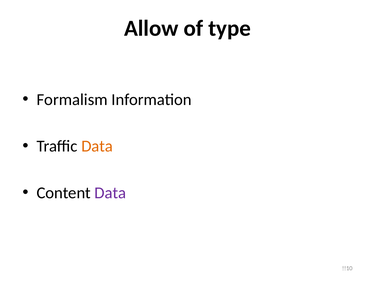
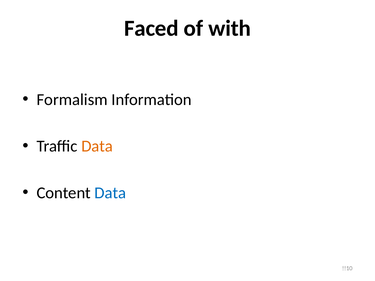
Allow: Allow -> Faced
type: type -> with
Data at (110, 193) colour: purple -> blue
